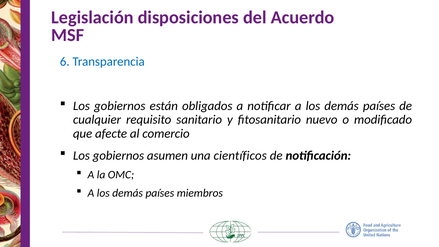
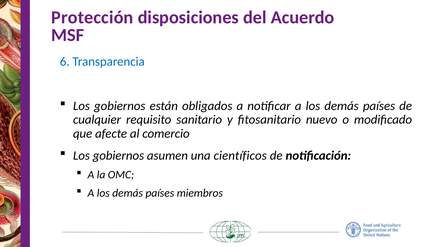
Legislación: Legislación -> Protección
